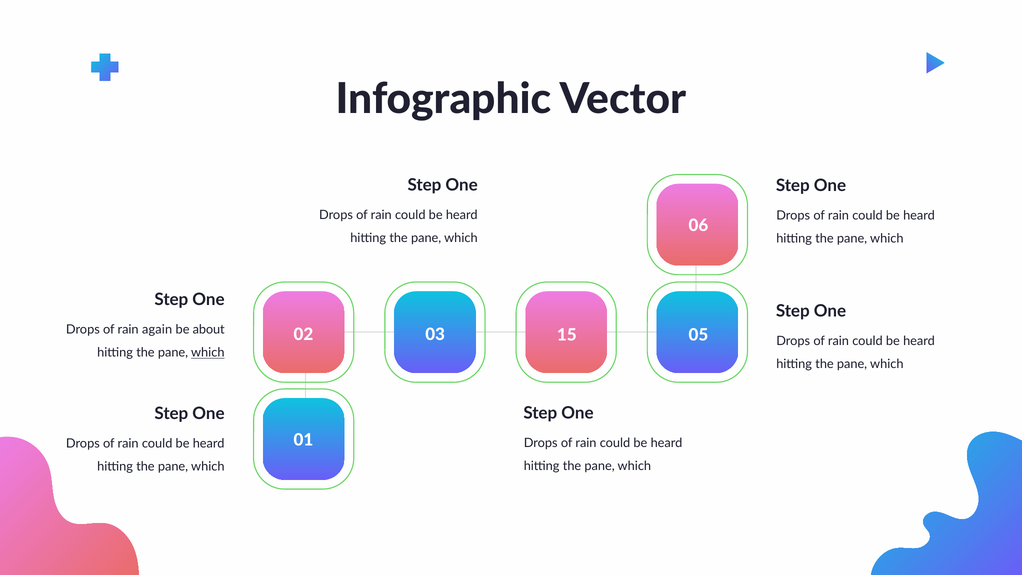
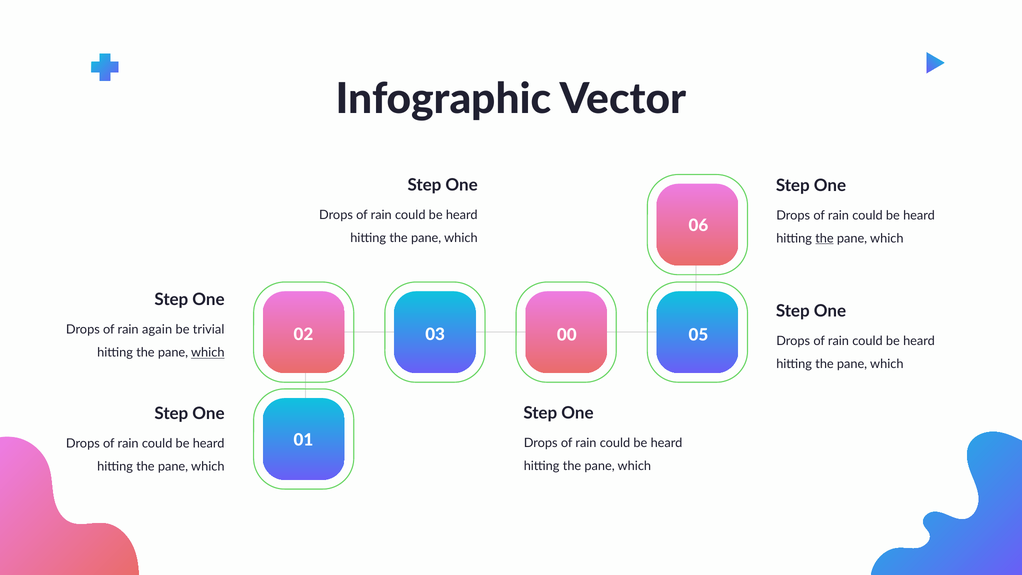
the at (824, 238) underline: none -> present
about: about -> trivial
15: 15 -> 00
